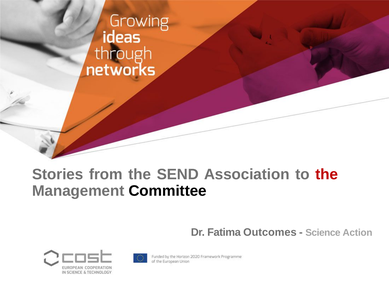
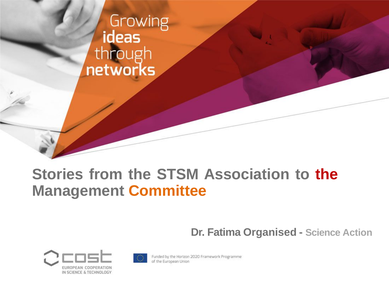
SEND: SEND -> STSM
Committee colour: black -> orange
Outcomes: Outcomes -> Organised
